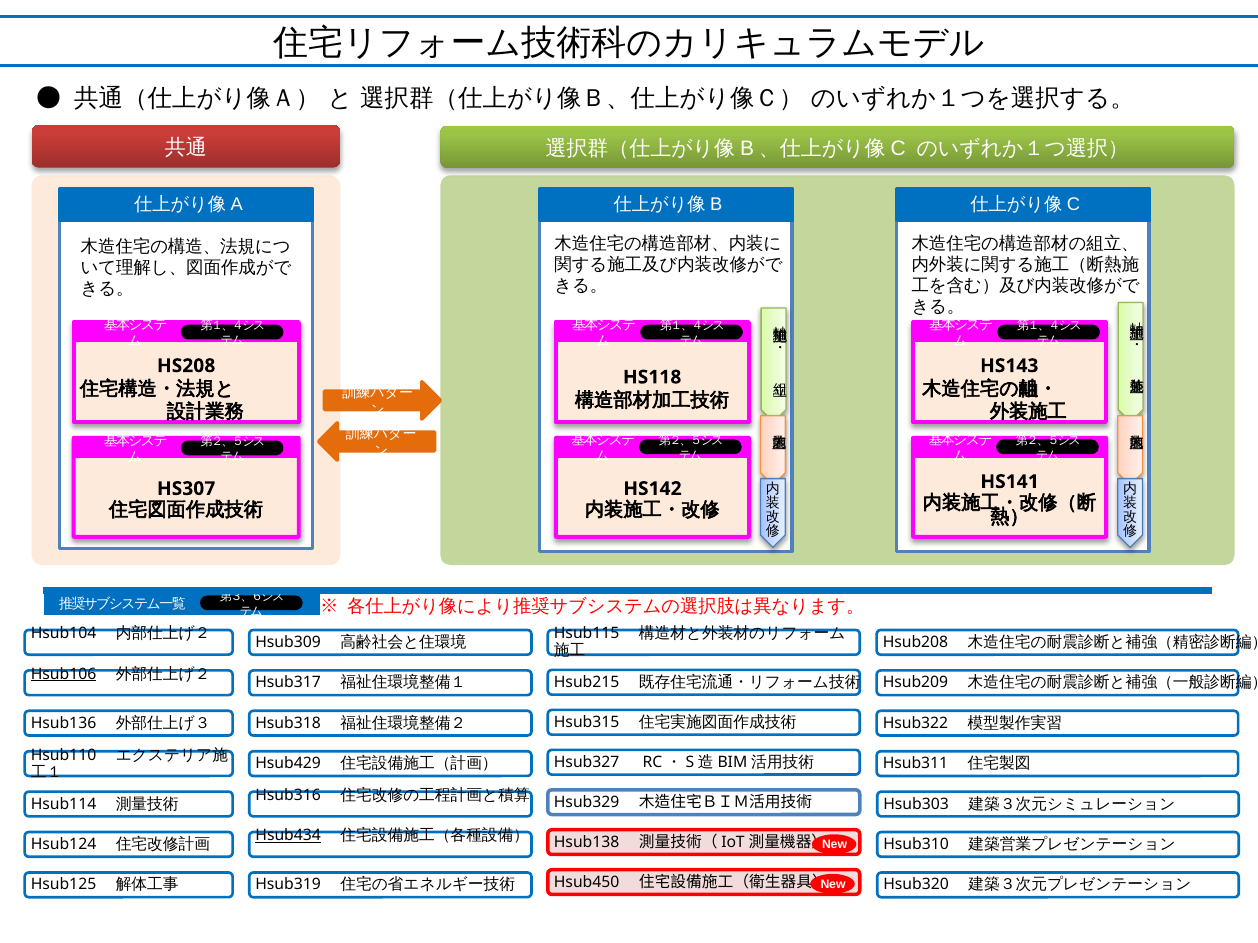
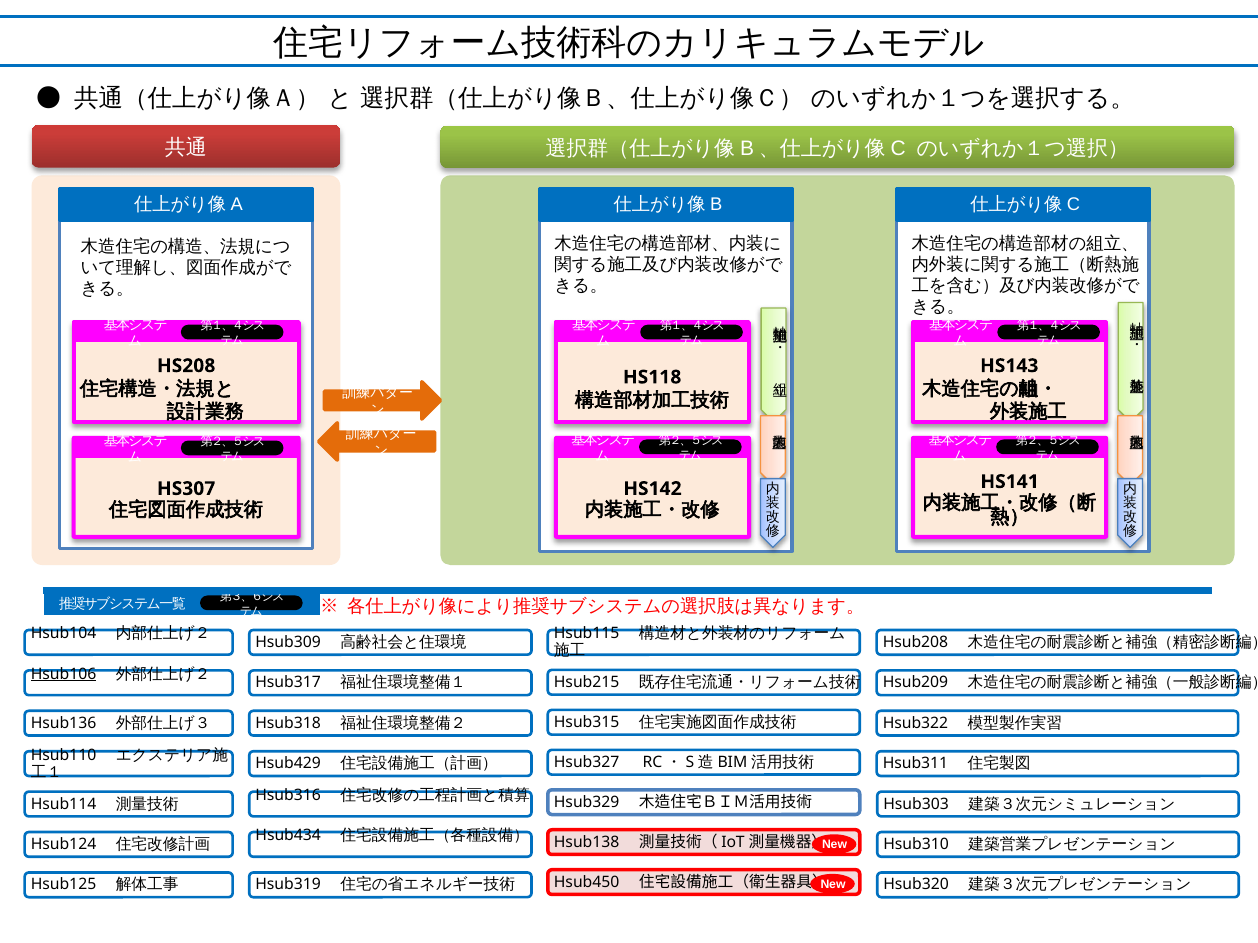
Hsub434 underline: present -> none
